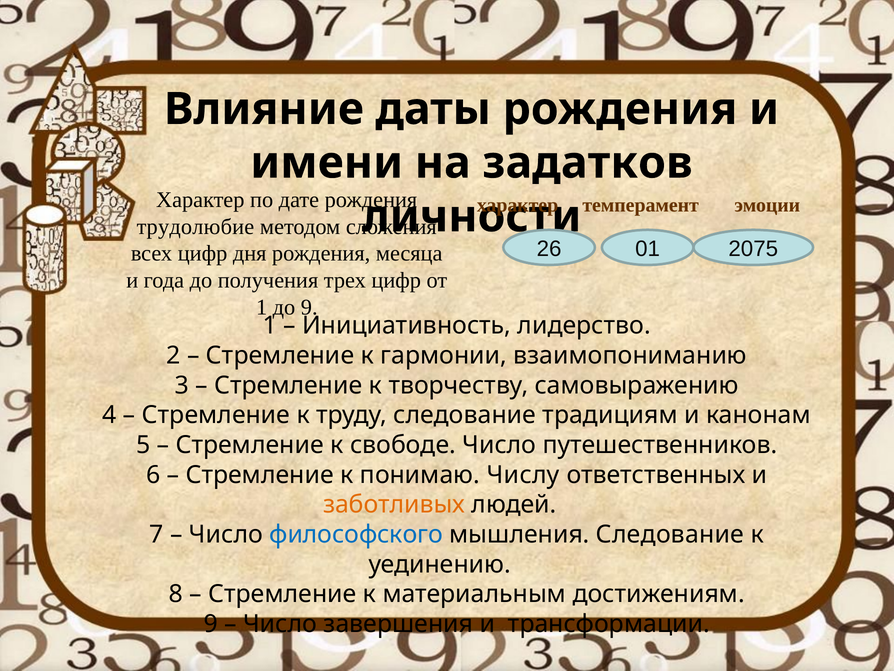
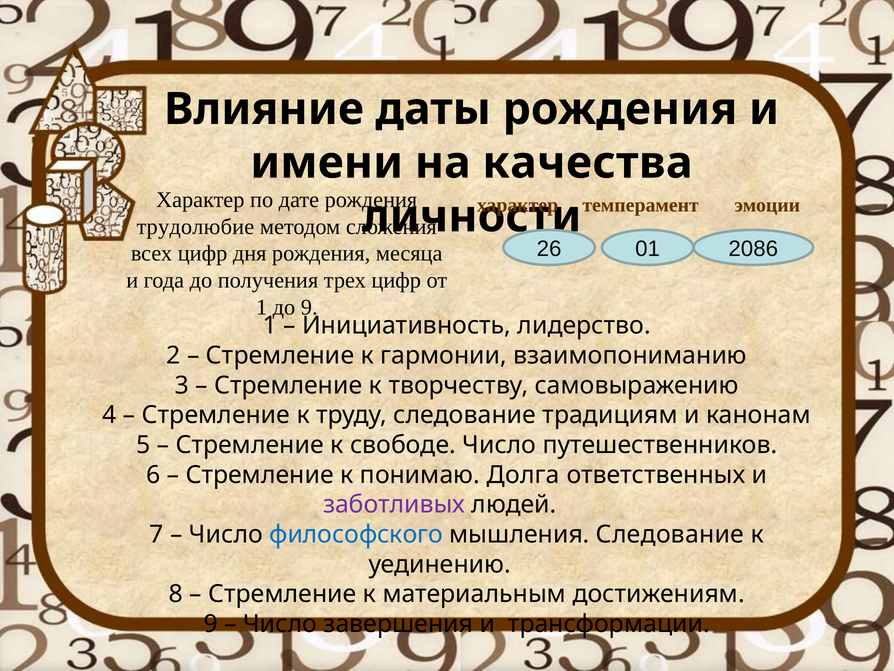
задатков: задатков -> качества
2075: 2075 -> 2086
Числу: Числу -> Долга
заботливых colour: orange -> purple
